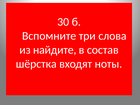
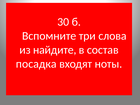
шёрстка: шёрстка -> посадка
